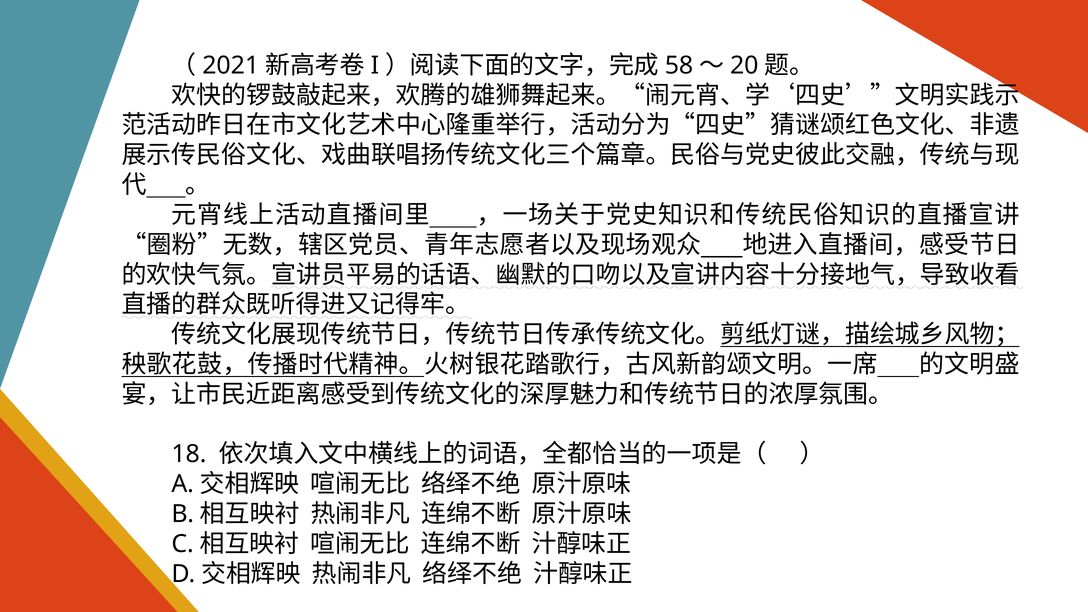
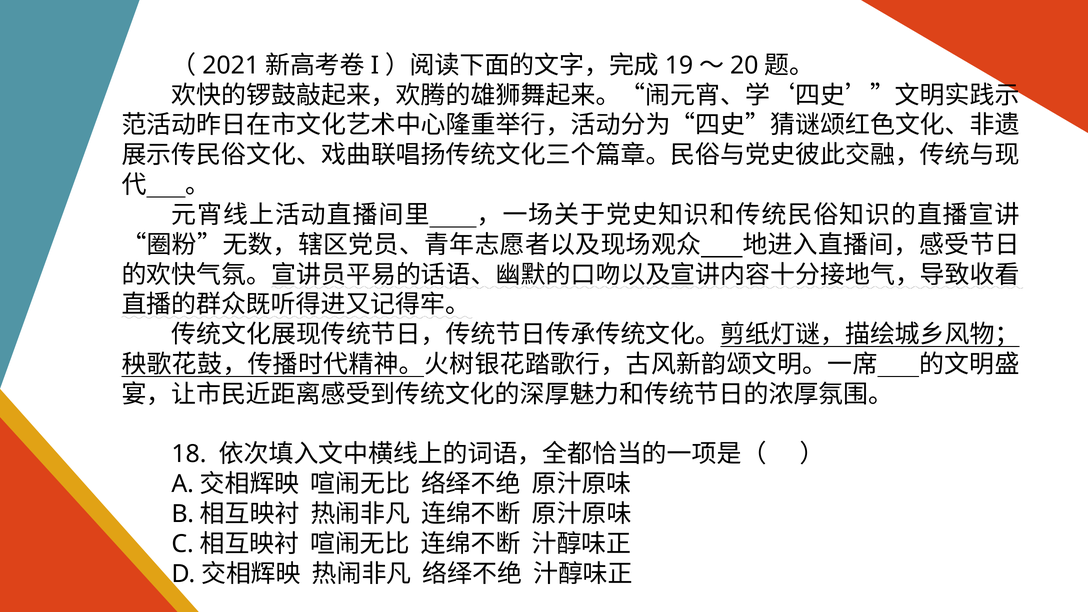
58: 58 -> 19
